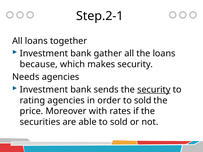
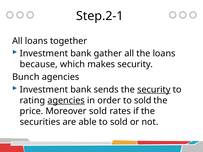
Needs: Needs -> Bunch
agencies at (66, 101) underline: none -> present
Moreover with: with -> sold
